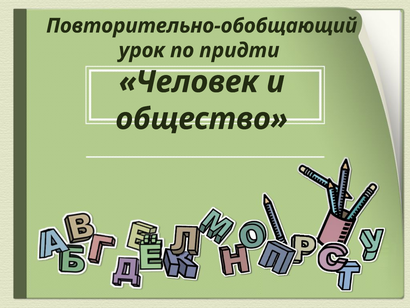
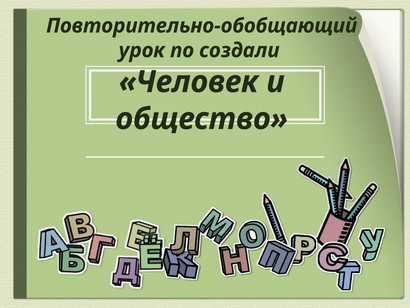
придти: придти -> создали
